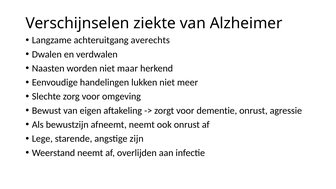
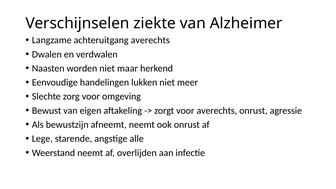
voor dementie: dementie -> averechts
zijn: zijn -> alle
